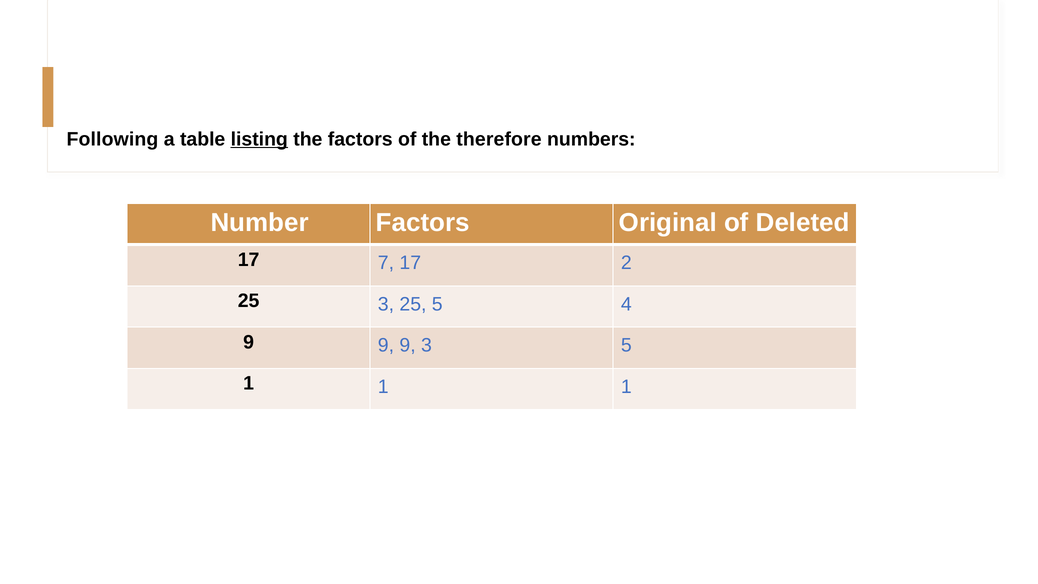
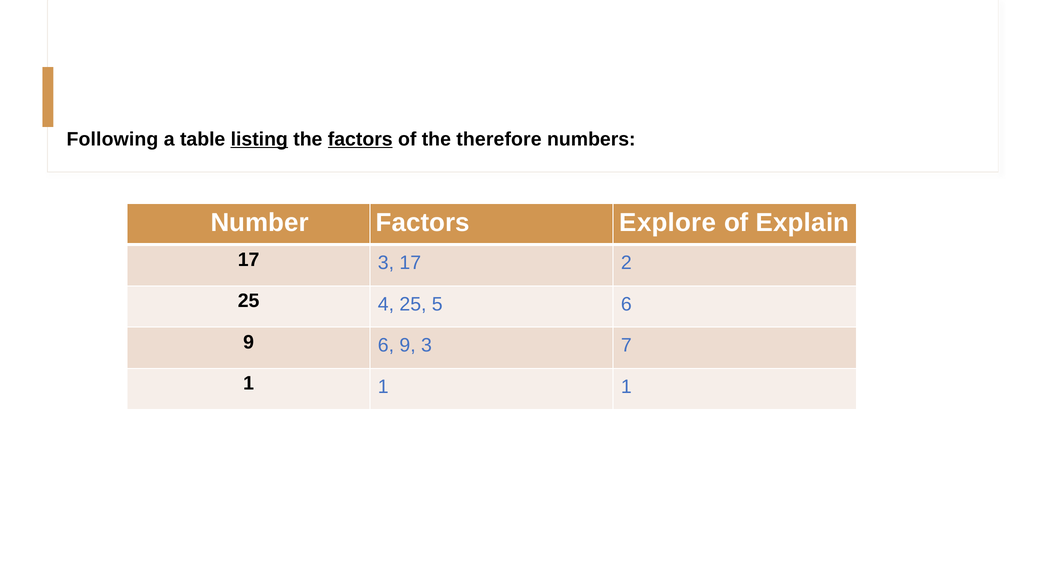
factors at (360, 139) underline: none -> present
Original: Original -> Explore
Deleted: Deleted -> Explain
17 7: 7 -> 3
25 3: 3 -> 4
5 4: 4 -> 6
9 at (386, 345): 9 -> 6
3 5: 5 -> 7
